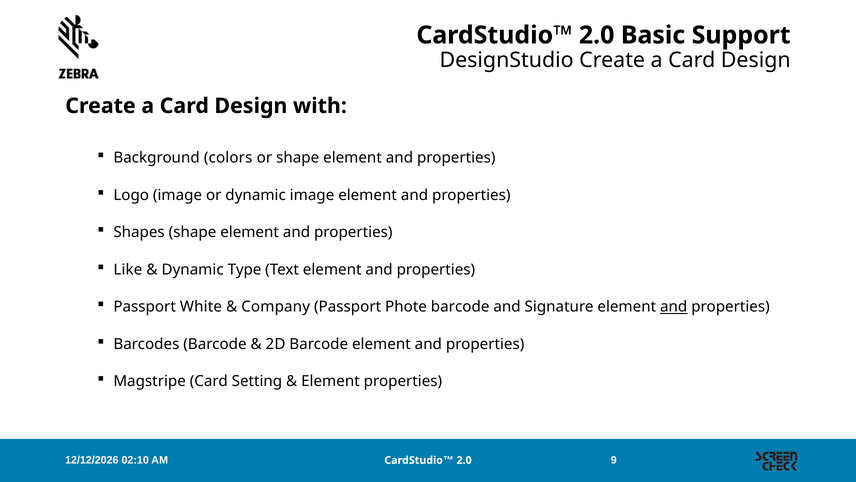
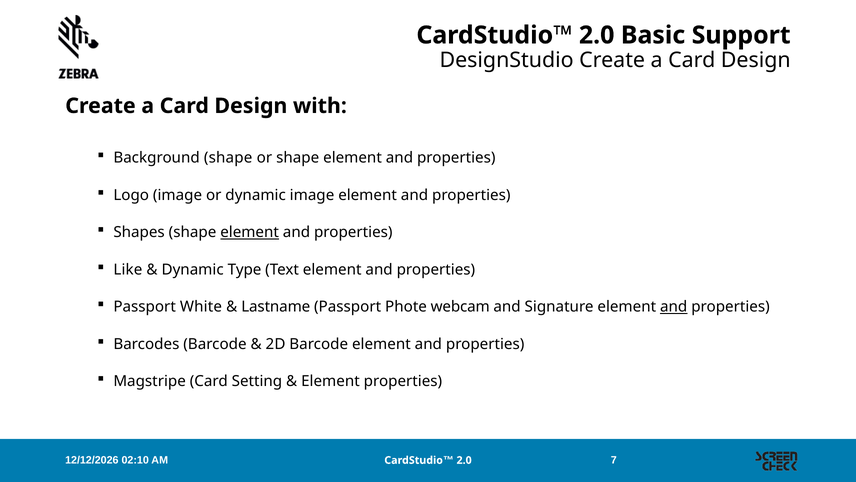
Background colors: colors -> shape
element at (250, 232) underline: none -> present
Company: Company -> Lastname
Phote barcode: barcode -> webcam
9: 9 -> 7
